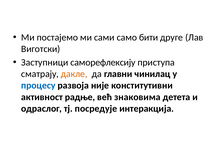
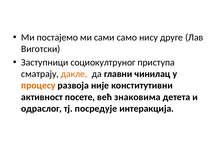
бити: бити -> нису
саморефлексију: саморефлексију -> социокултруног
процесу colour: blue -> orange
радње: радње -> посете
